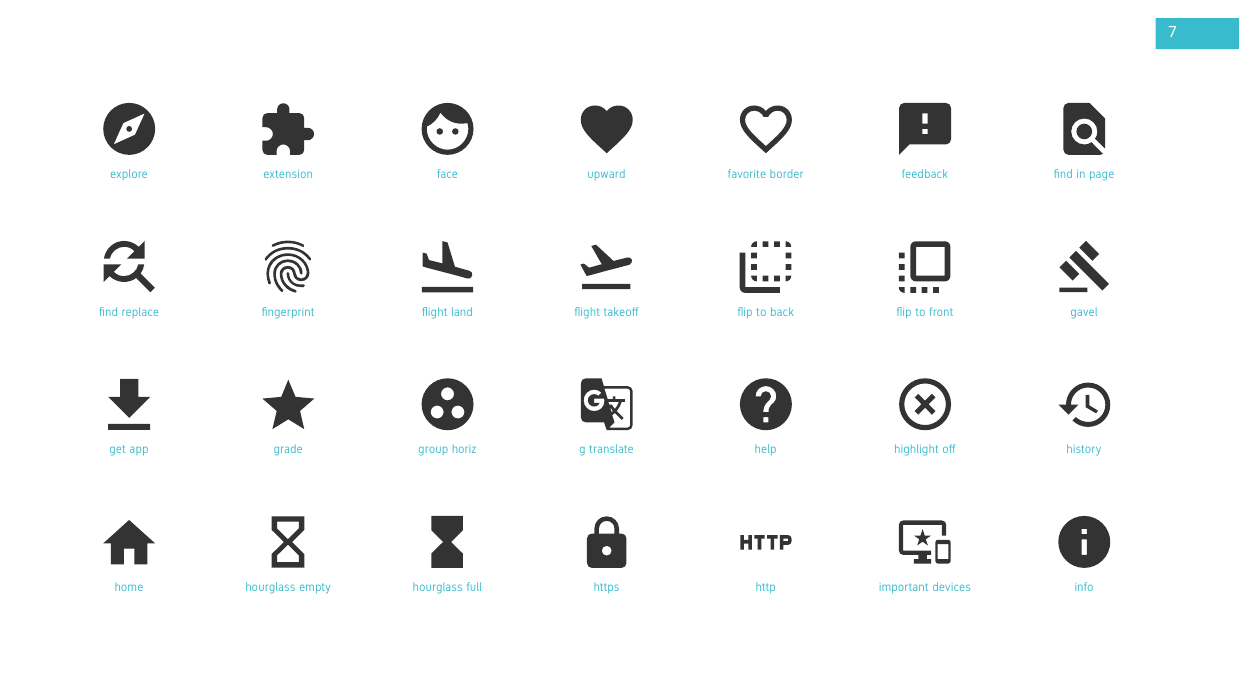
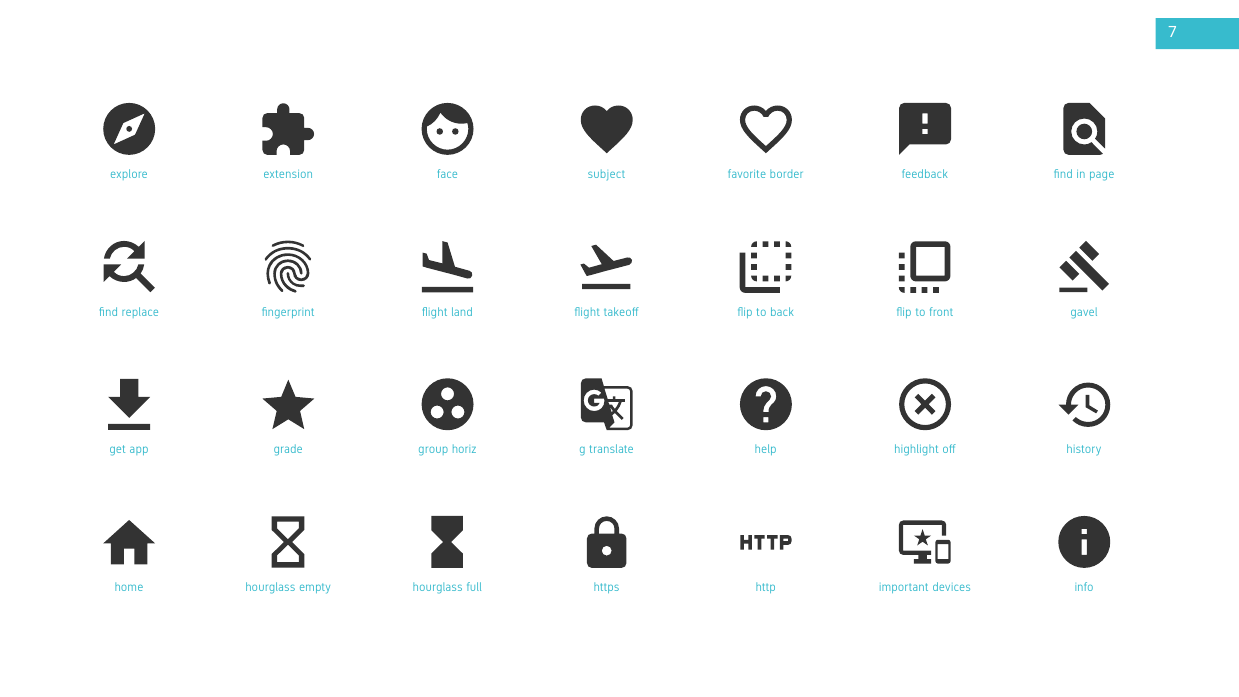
upward: upward -> subject
